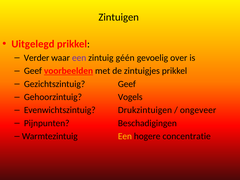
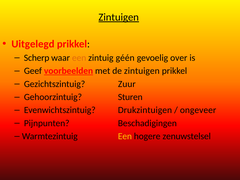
Zintuigen at (119, 17) underline: none -> present
Verder: Verder -> Scherp
een at (79, 58) colour: purple -> orange
de zintuigjes: zintuigjes -> zintuigen
Gezichtszintuig Geef: Geef -> Zuur
Vogels: Vogels -> Sturen
concentratie: concentratie -> zenuwstelsel
